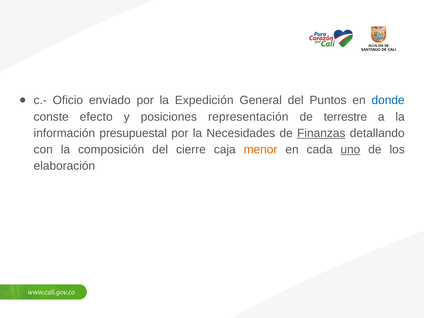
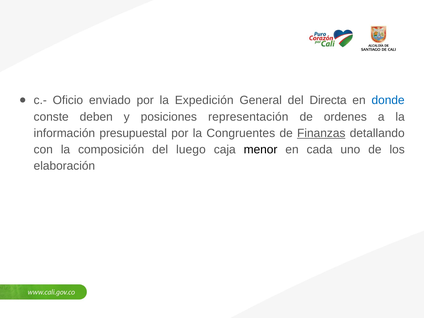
Puntos: Puntos -> Directa
efecto: efecto -> deben
terrestre: terrestre -> ordenes
Necesidades: Necesidades -> Congruentes
cierre: cierre -> luego
menor colour: orange -> black
uno underline: present -> none
